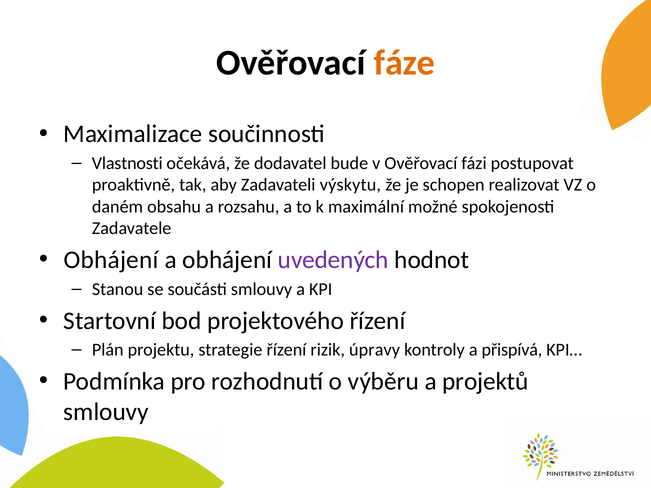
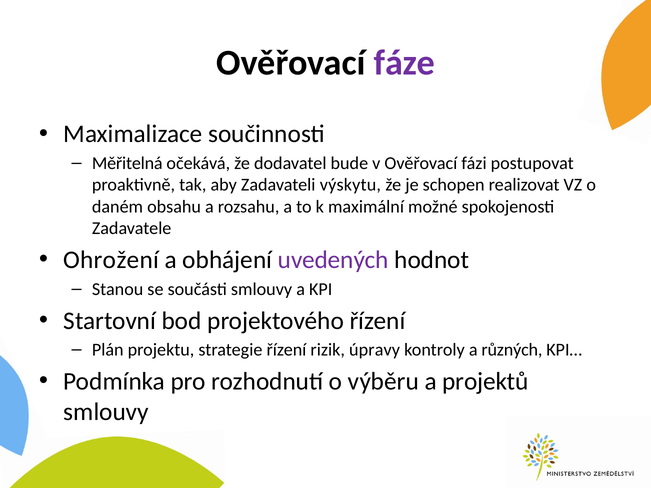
fáze colour: orange -> purple
Vlastnosti: Vlastnosti -> Měřitelná
Obhájení at (111, 260): Obhájení -> Ohrožení
přispívá: přispívá -> různých
